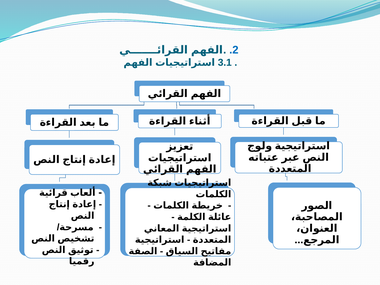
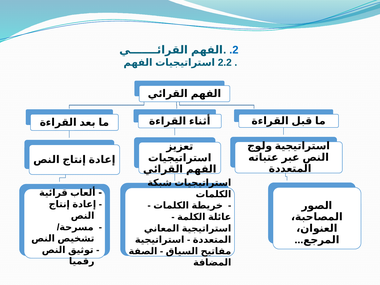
3.1: 3.1 -> 2.2
